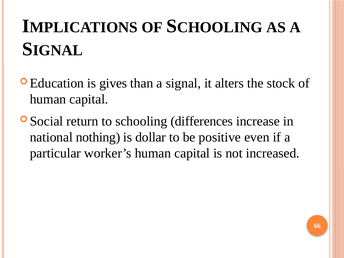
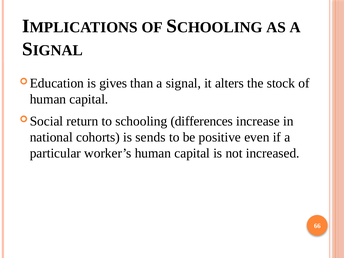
nothing: nothing -> cohorts
dollar: dollar -> sends
